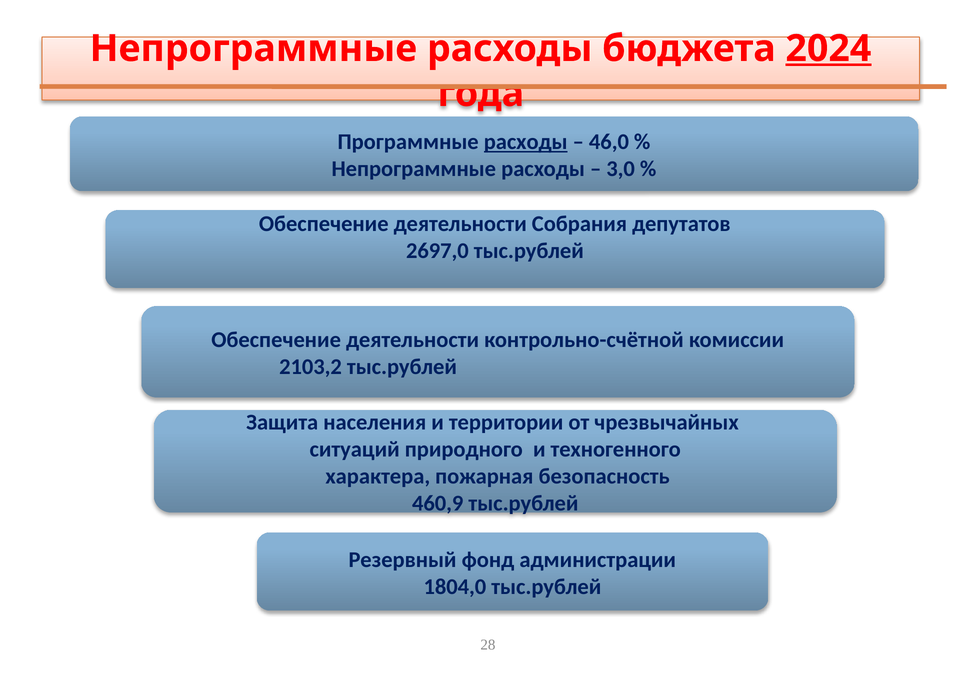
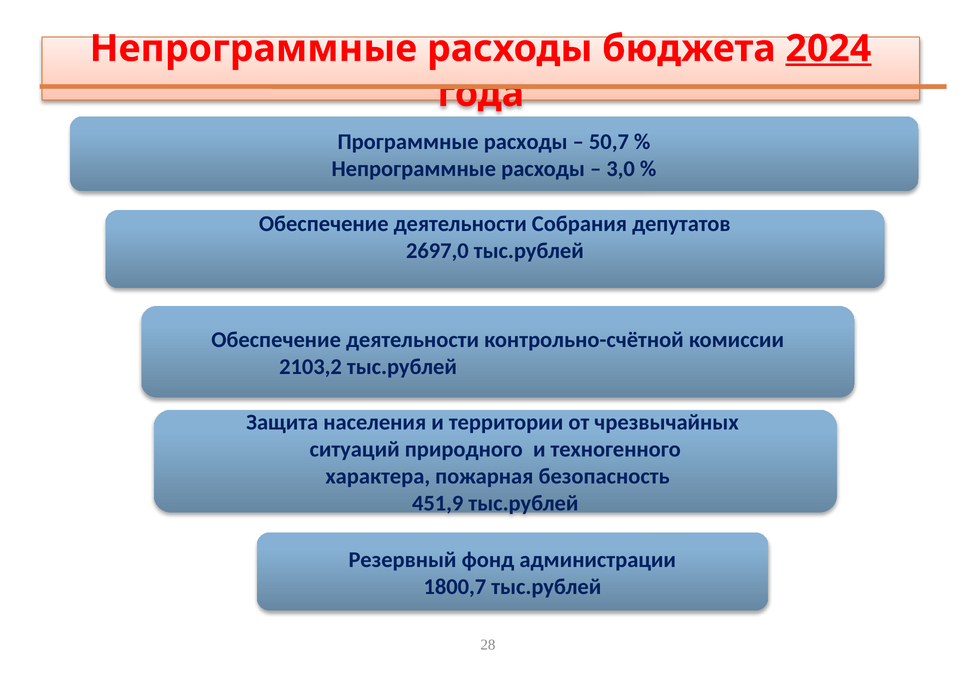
расходы at (526, 142) underline: present -> none
46,0: 46,0 -> 50,7
460,9: 460,9 -> 451,9
1804,0: 1804,0 -> 1800,7
